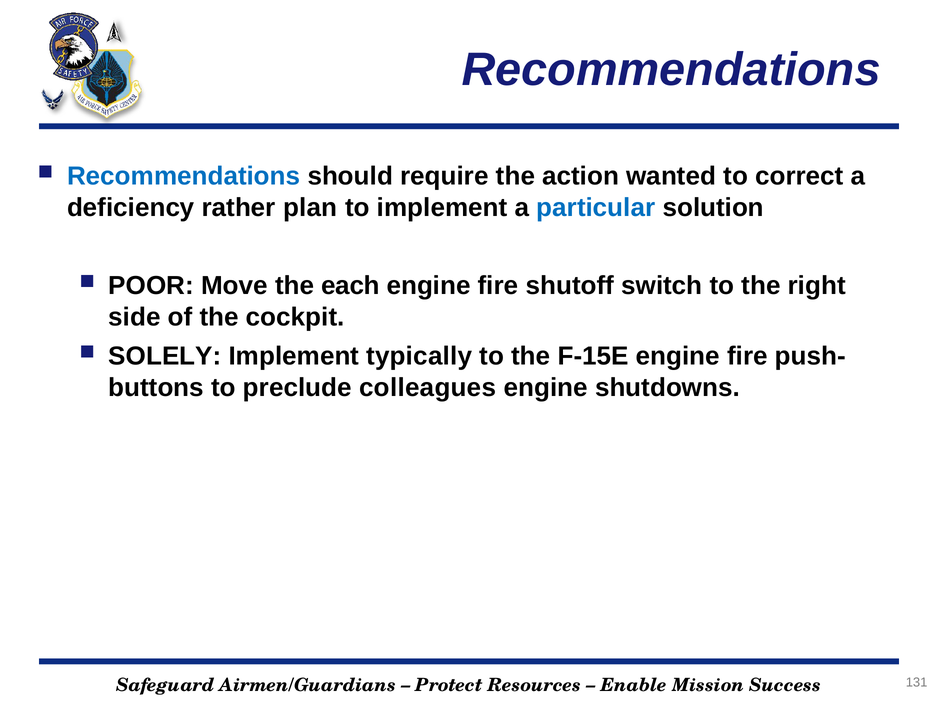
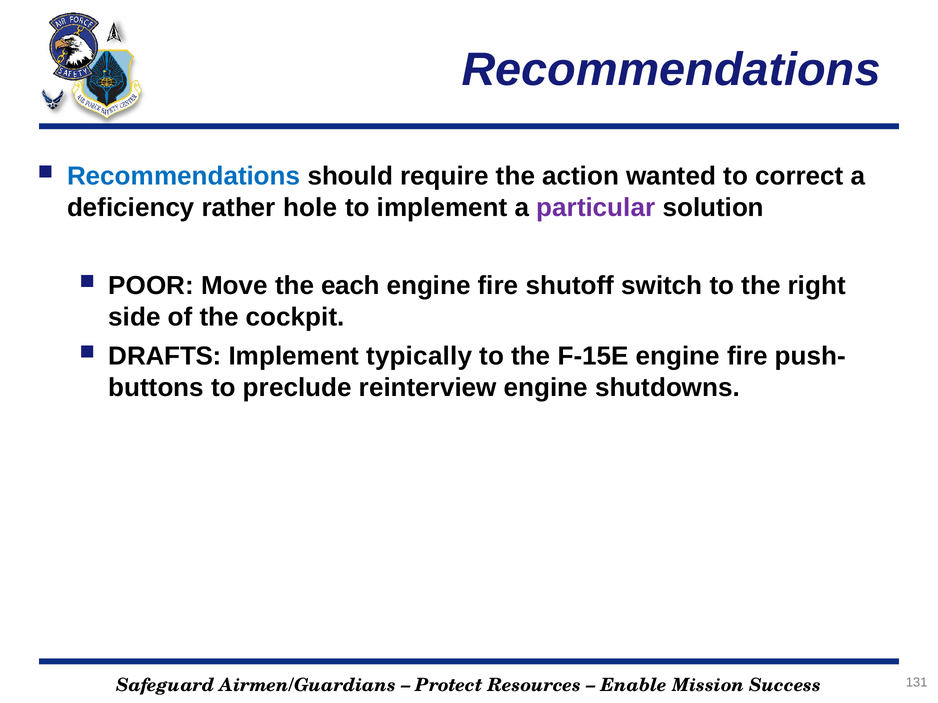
plan: plan -> hole
particular colour: blue -> purple
SOLELY: SOLELY -> DRAFTS
colleagues: colleagues -> reinterview
